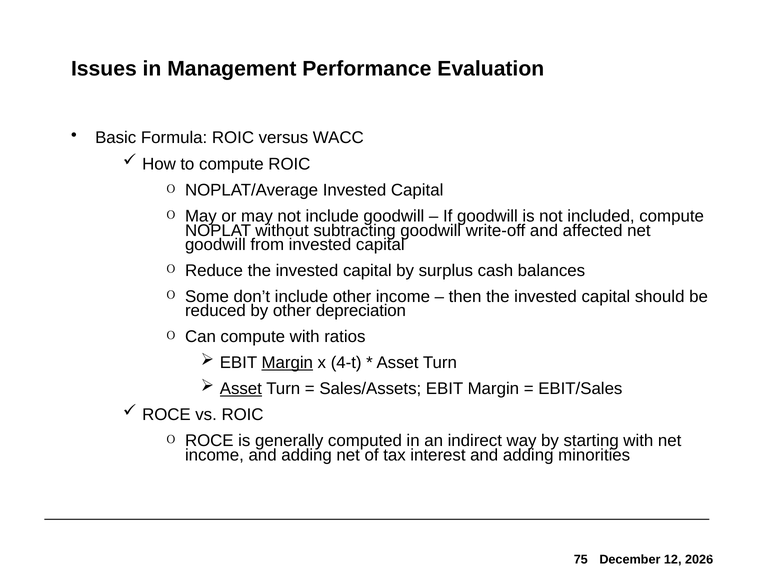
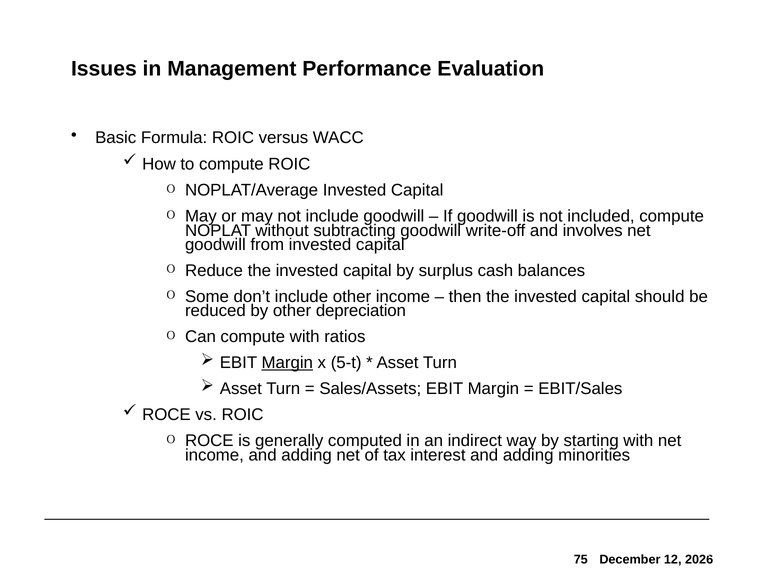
affected: affected -> involves
4-t: 4-t -> 5-t
Asset at (241, 389) underline: present -> none
